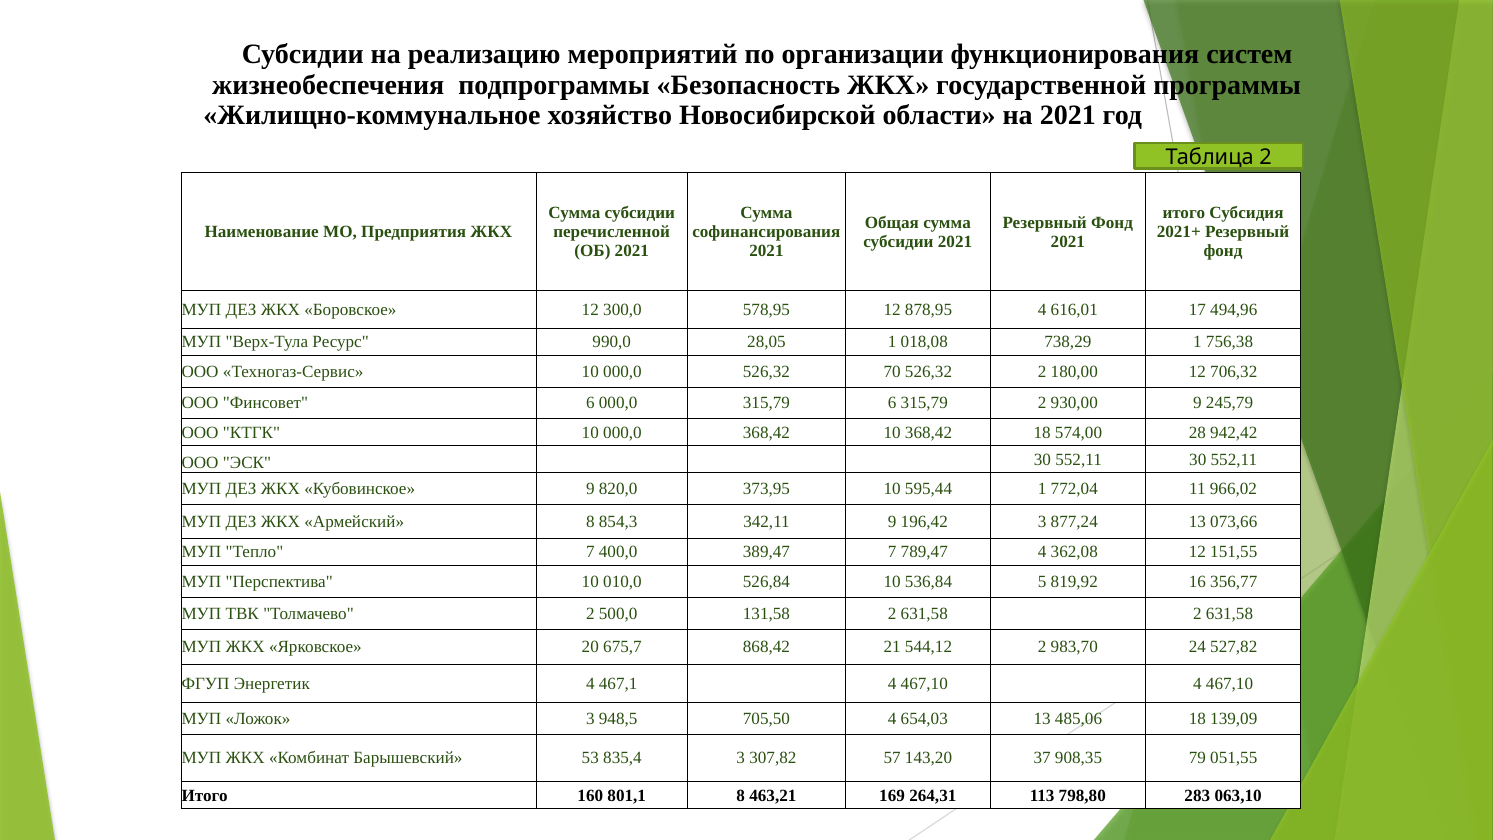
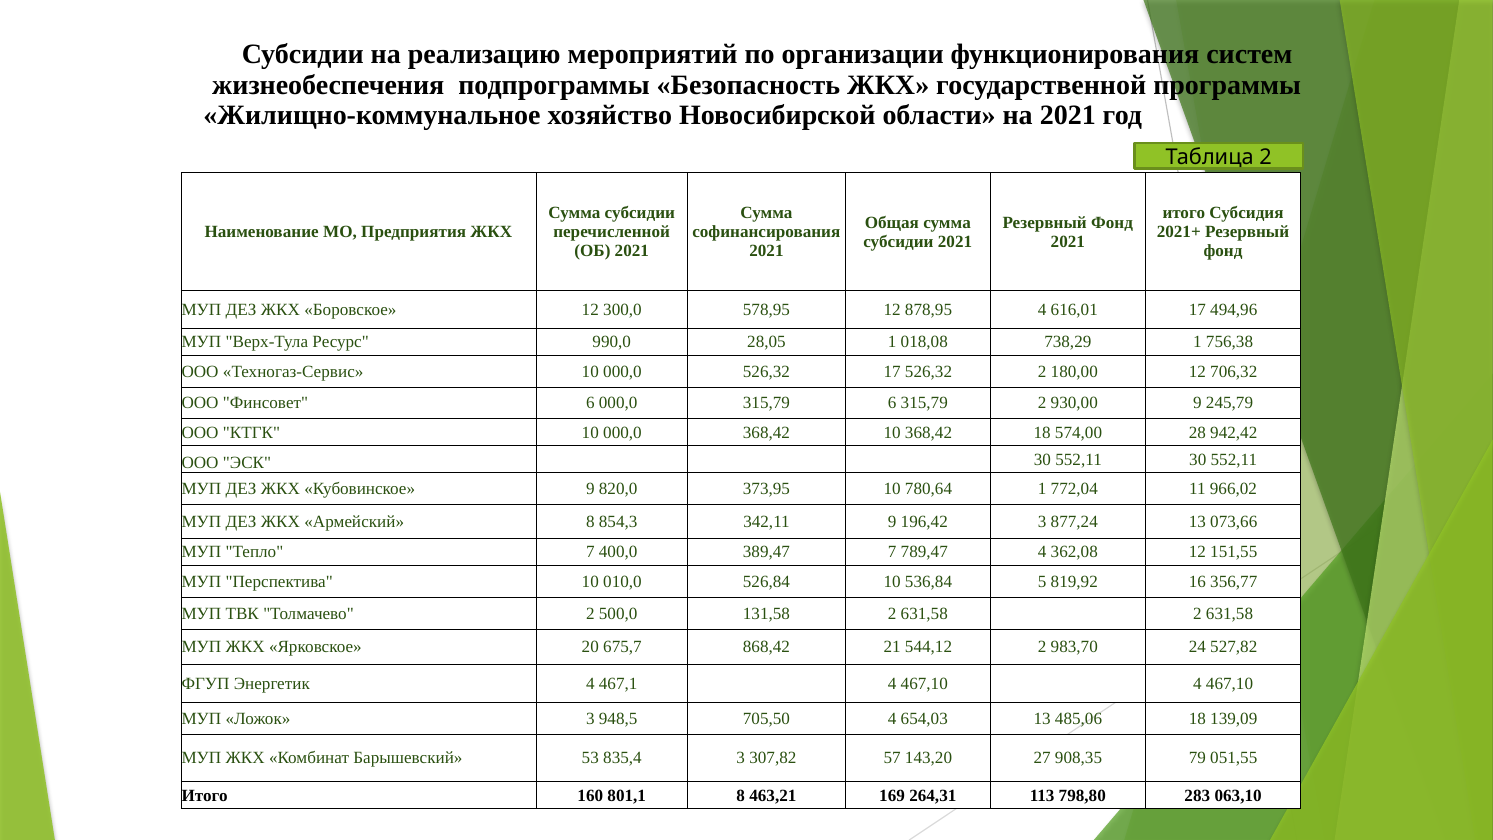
526,32 70: 70 -> 17
595,44: 595,44 -> 780,64
37: 37 -> 27
